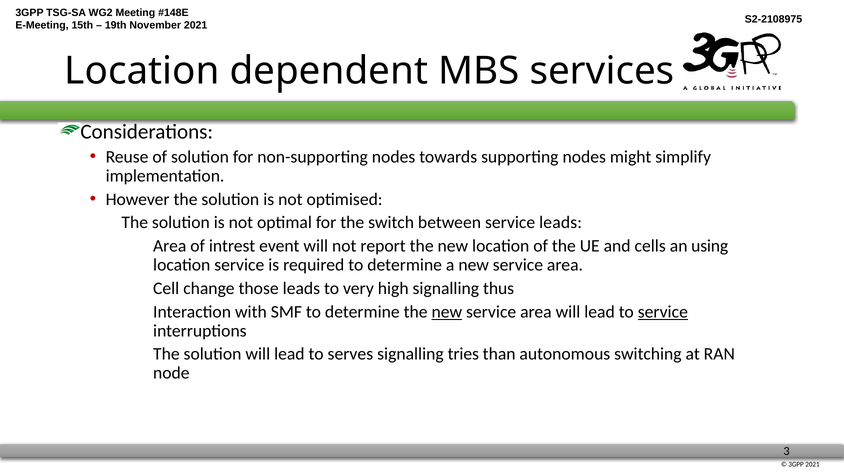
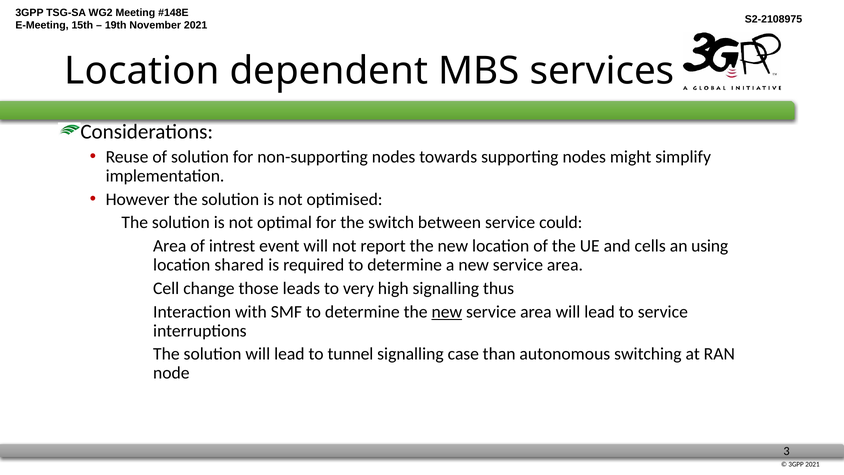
service leads: leads -> could
location service: service -> shared
service at (663, 312) underline: present -> none
serves: serves -> tunnel
tries: tries -> case
